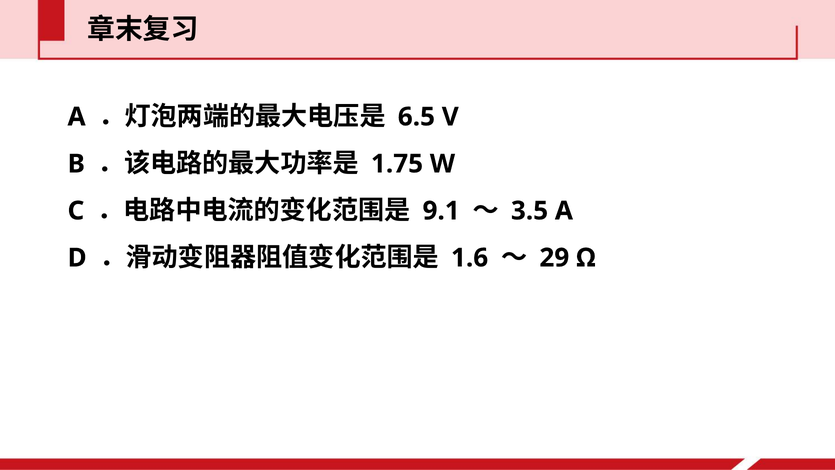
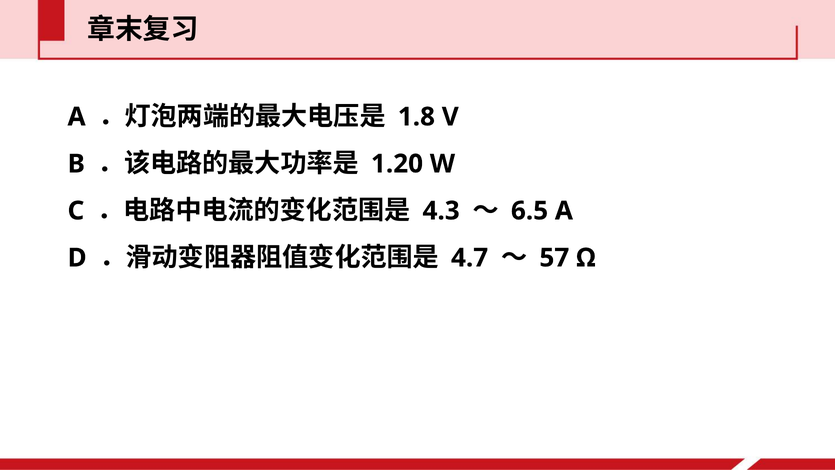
6.5: 6.5 -> 1.8
1.75: 1.75 -> 1.20
9.1: 9.1 -> 4.3
3.5: 3.5 -> 6.5
1.6: 1.6 -> 4.7
29: 29 -> 57
